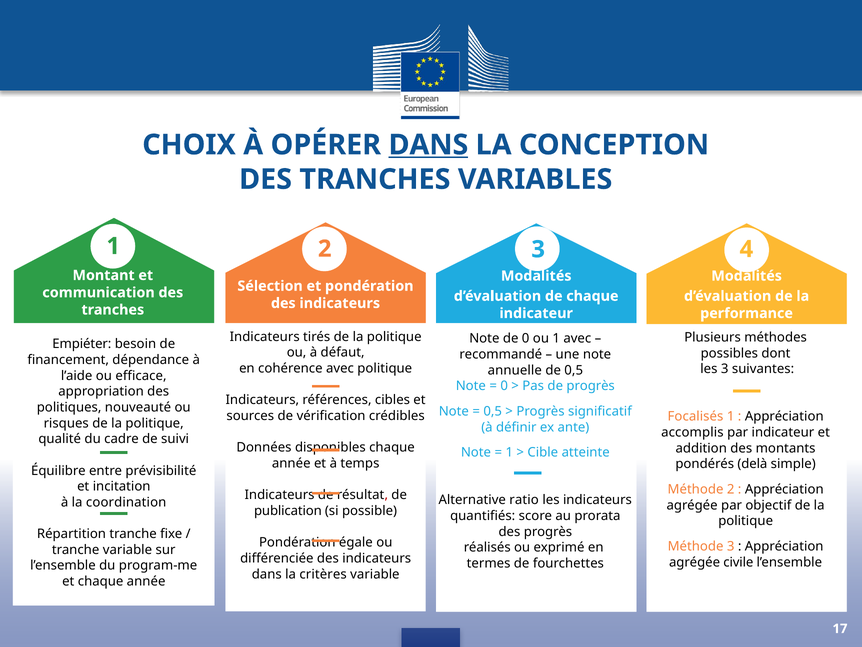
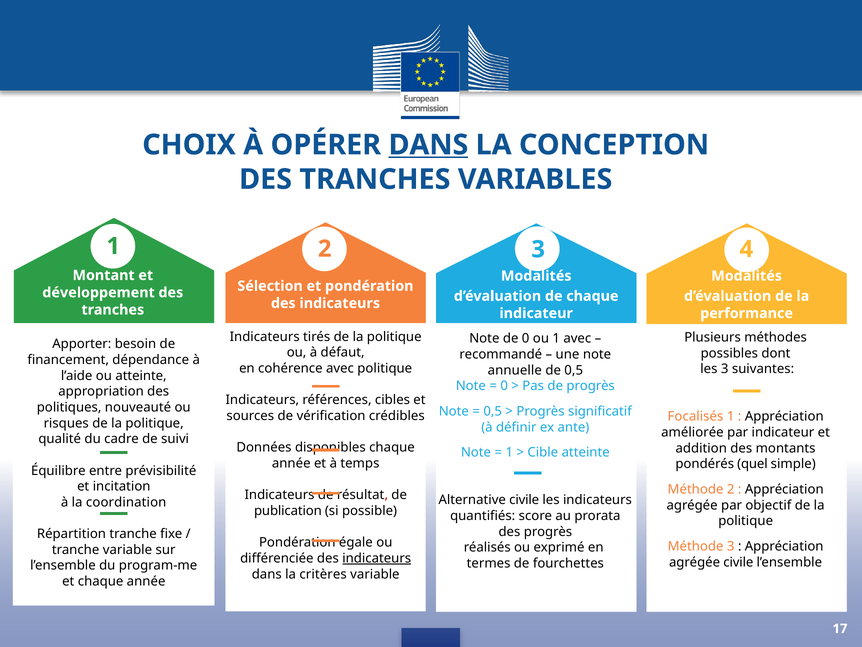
communication: communication -> développement
Empiéter: Empiéter -> Apporter
ou efficace: efficace -> atteinte
accomplis: accomplis -> améliorée
delà: delà -> quel
Alternative ratio: ratio -> civile
indicateurs at (377, 558) underline: none -> present
